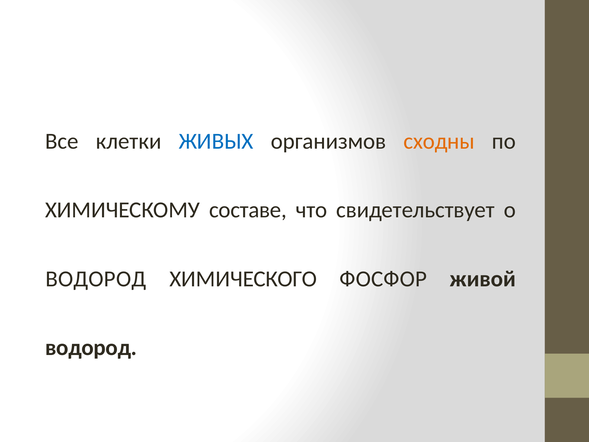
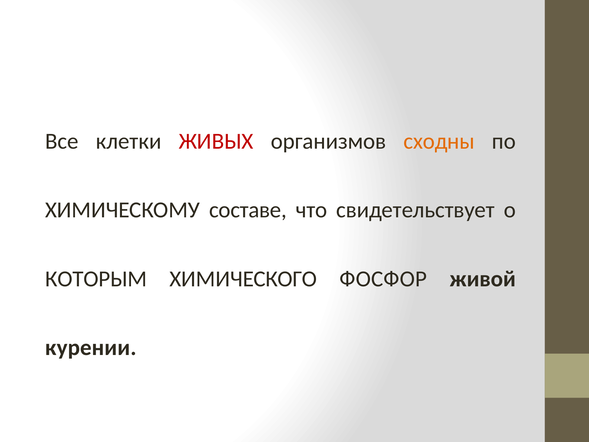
ЖИВЫХ colour: blue -> red
ВОДОРОД at (96, 279): ВОДОРОД -> КОТОРЫМ
водород at (91, 347): водород -> курении
